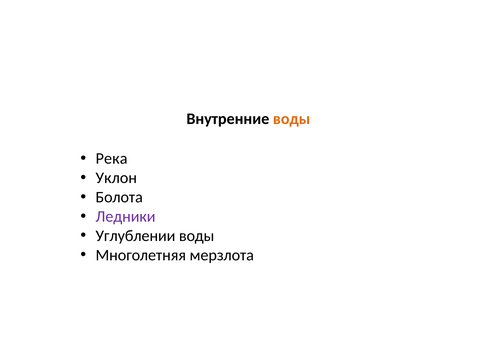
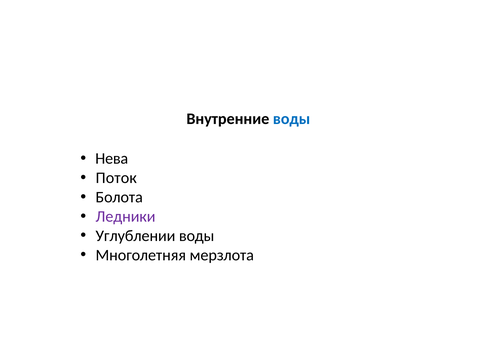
воды at (292, 119) colour: orange -> blue
Река: Река -> Нева
Уклон: Уклон -> Поток
